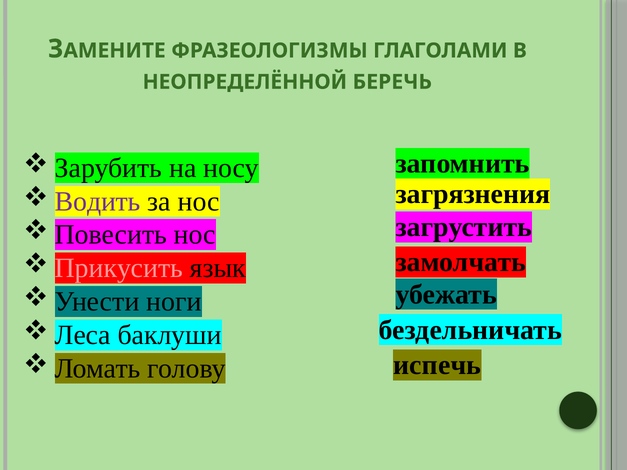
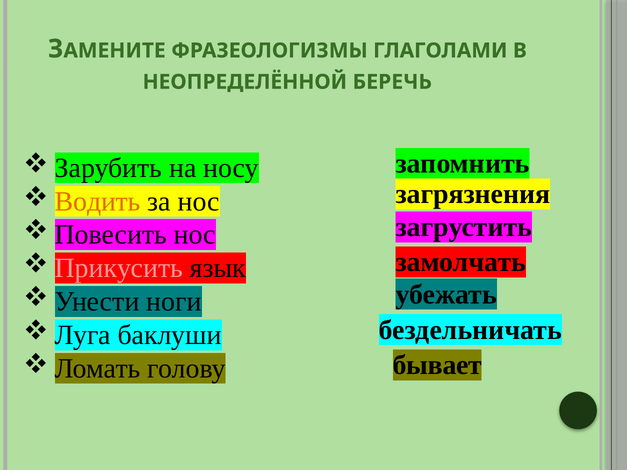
Водить colour: purple -> orange
Леса: Леса -> Луга
испечь: испечь -> бывает
